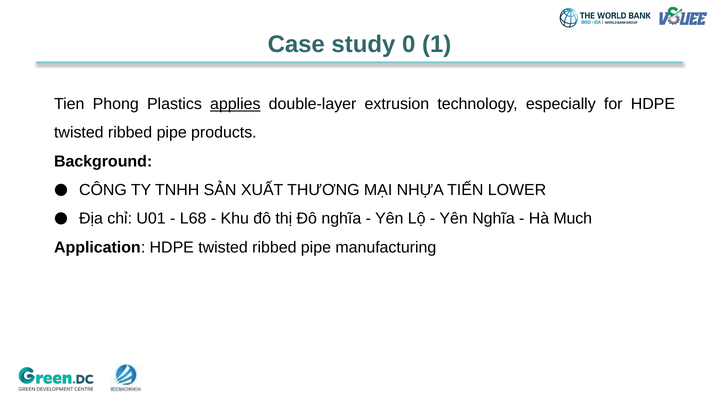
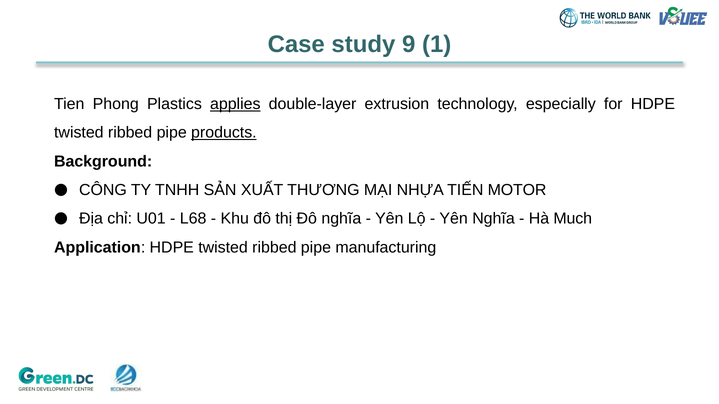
0: 0 -> 9
products underline: none -> present
LOWER: LOWER -> MOTOR
